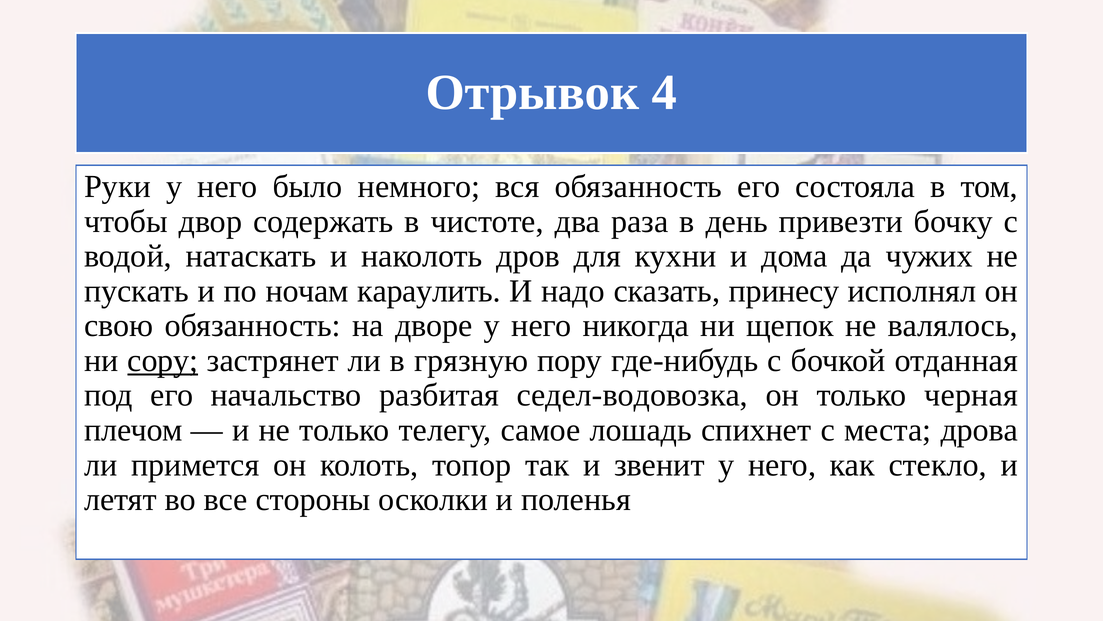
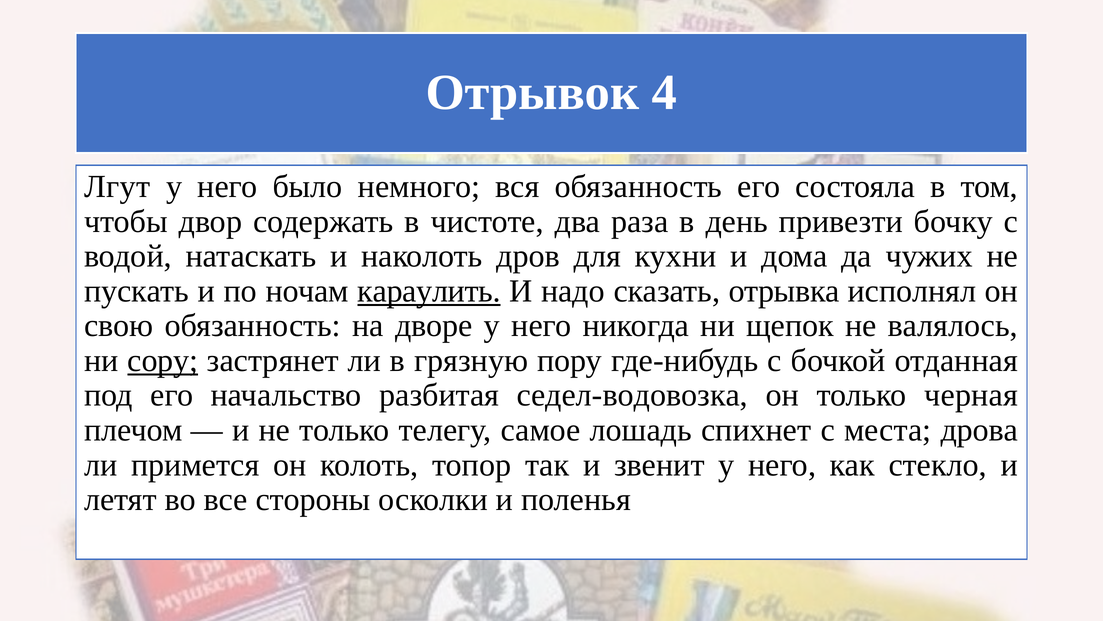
Руки: Руки -> Лгут
караулить underline: none -> present
принесу: принесу -> отрывка
